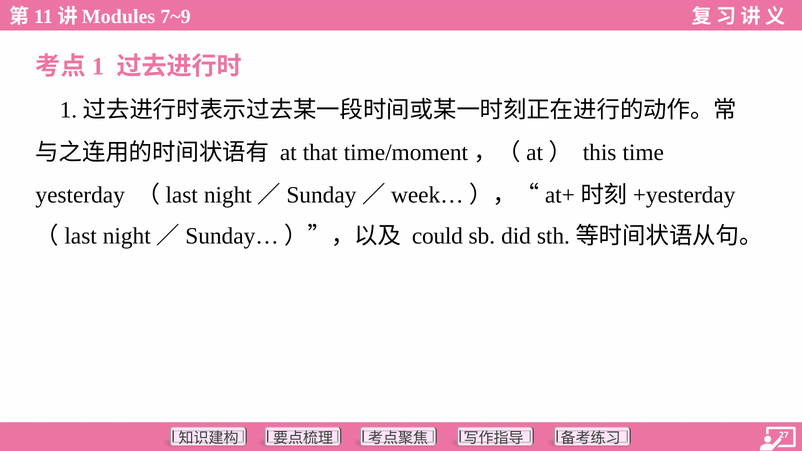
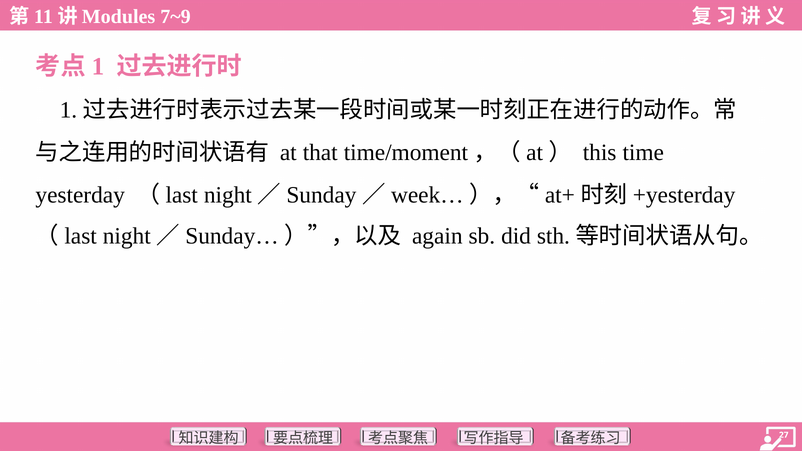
could: could -> again
